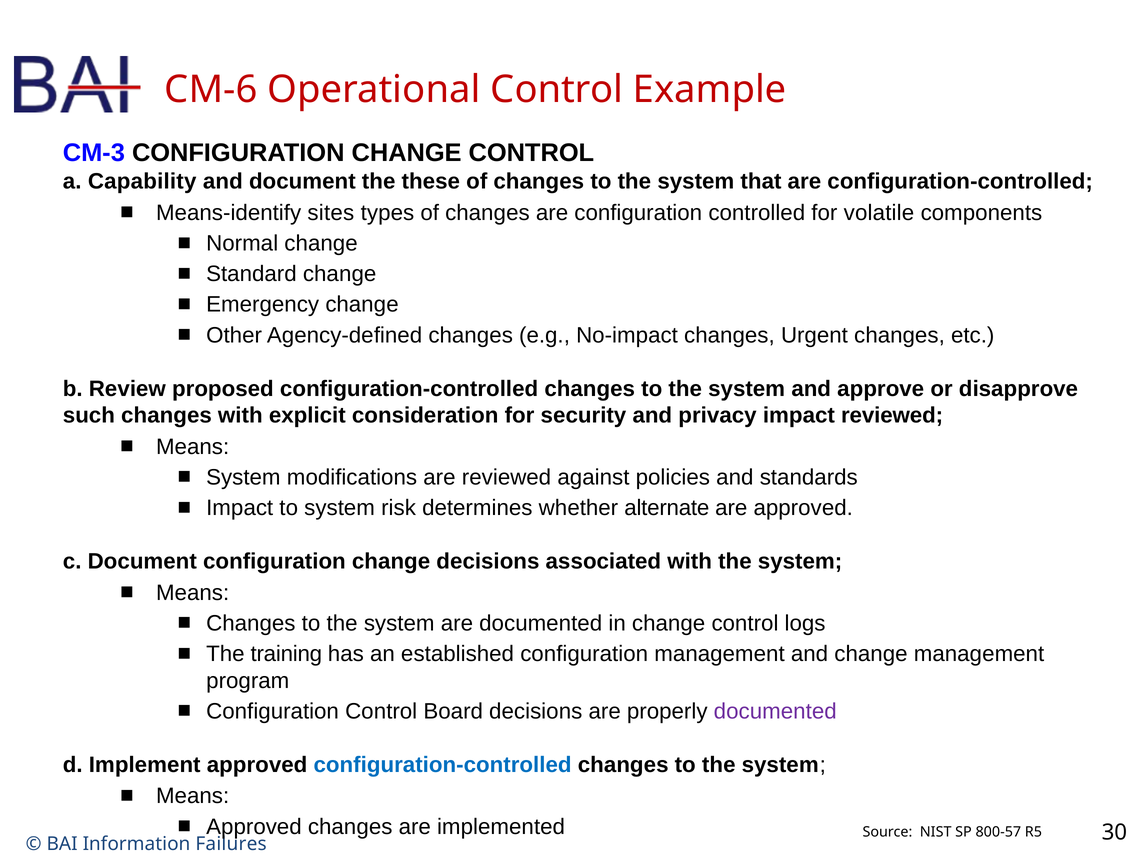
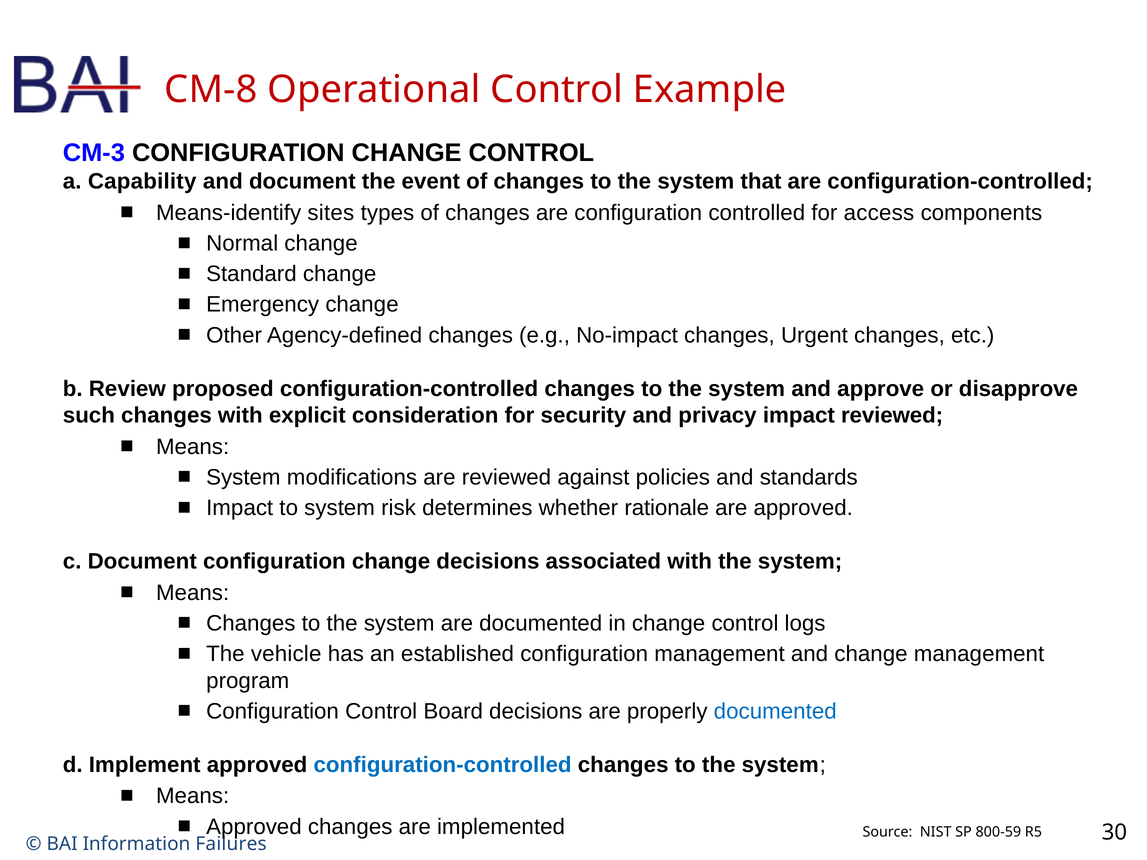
CM-6: CM-6 -> CM-8
these: these -> event
volatile: volatile -> access
alternate: alternate -> rationale
training: training -> vehicle
documented at (775, 712) colour: purple -> blue
800-57: 800-57 -> 800-59
